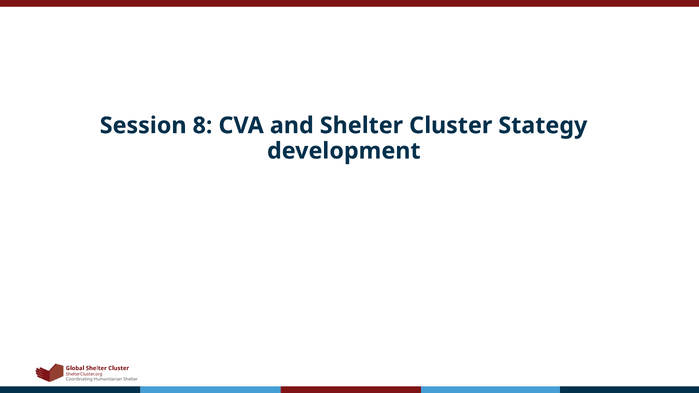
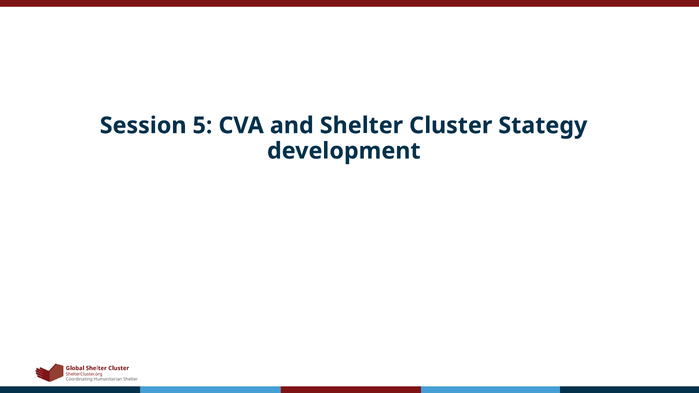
8: 8 -> 5
